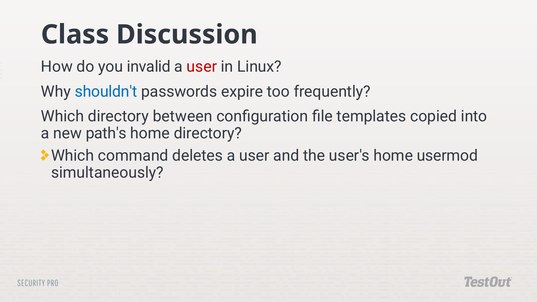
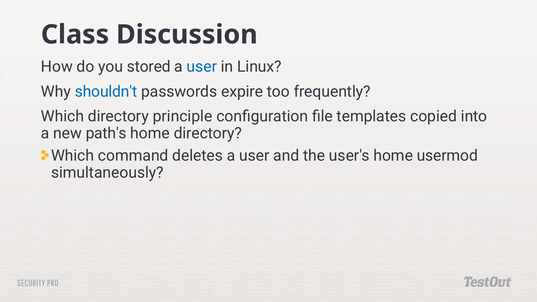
invalid: invalid -> stored
user at (202, 67) colour: red -> blue
between: between -> principle
